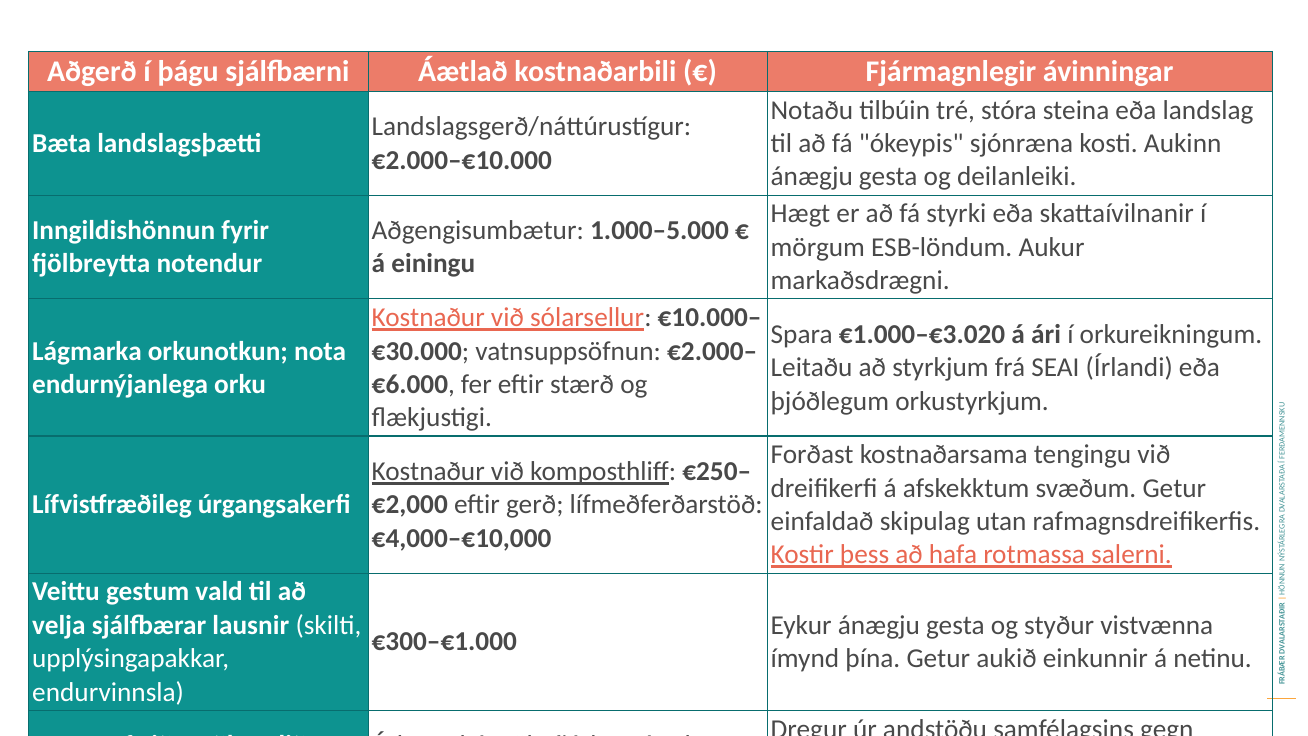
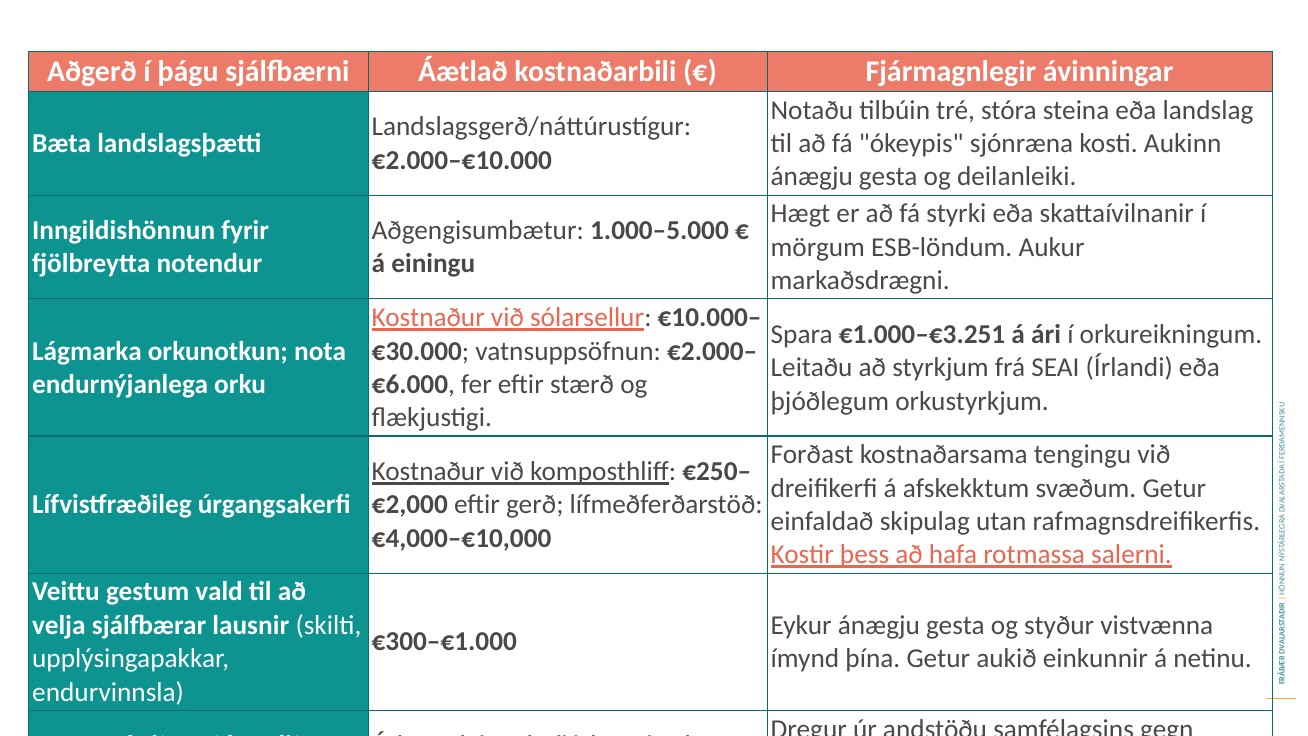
€1.000–€3.020: €1.000–€3.020 -> €1.000–€3.251
